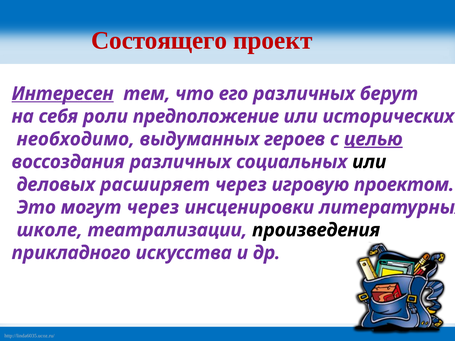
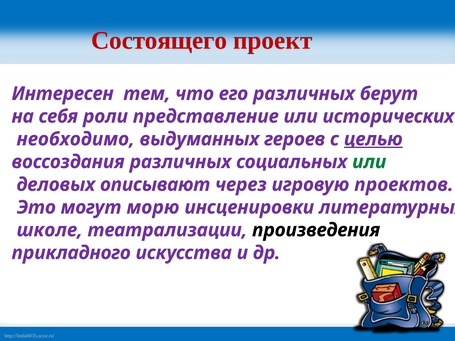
Интересен underline: present -> none
предположение: предположение -> представление
или at (369, 162) colour: black -> green
расширяет: расширяет -> описывают
проектом: проектом -> проектов
могут через: через -> морю
